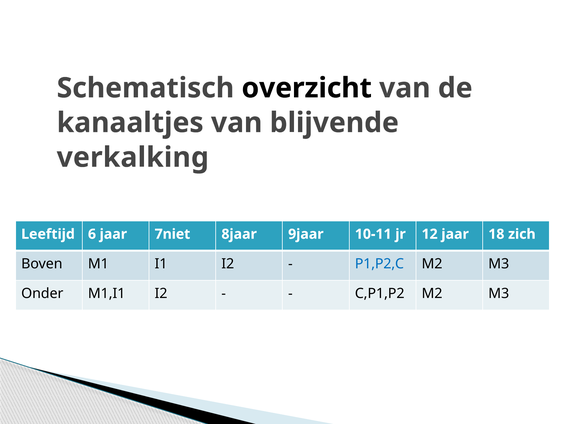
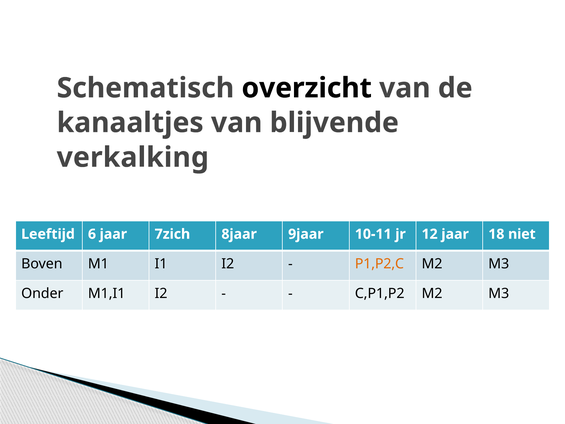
7niet: 7niet -> 7zich
zich: zich -> niet
P1,P2,C colour: blue -> orange
